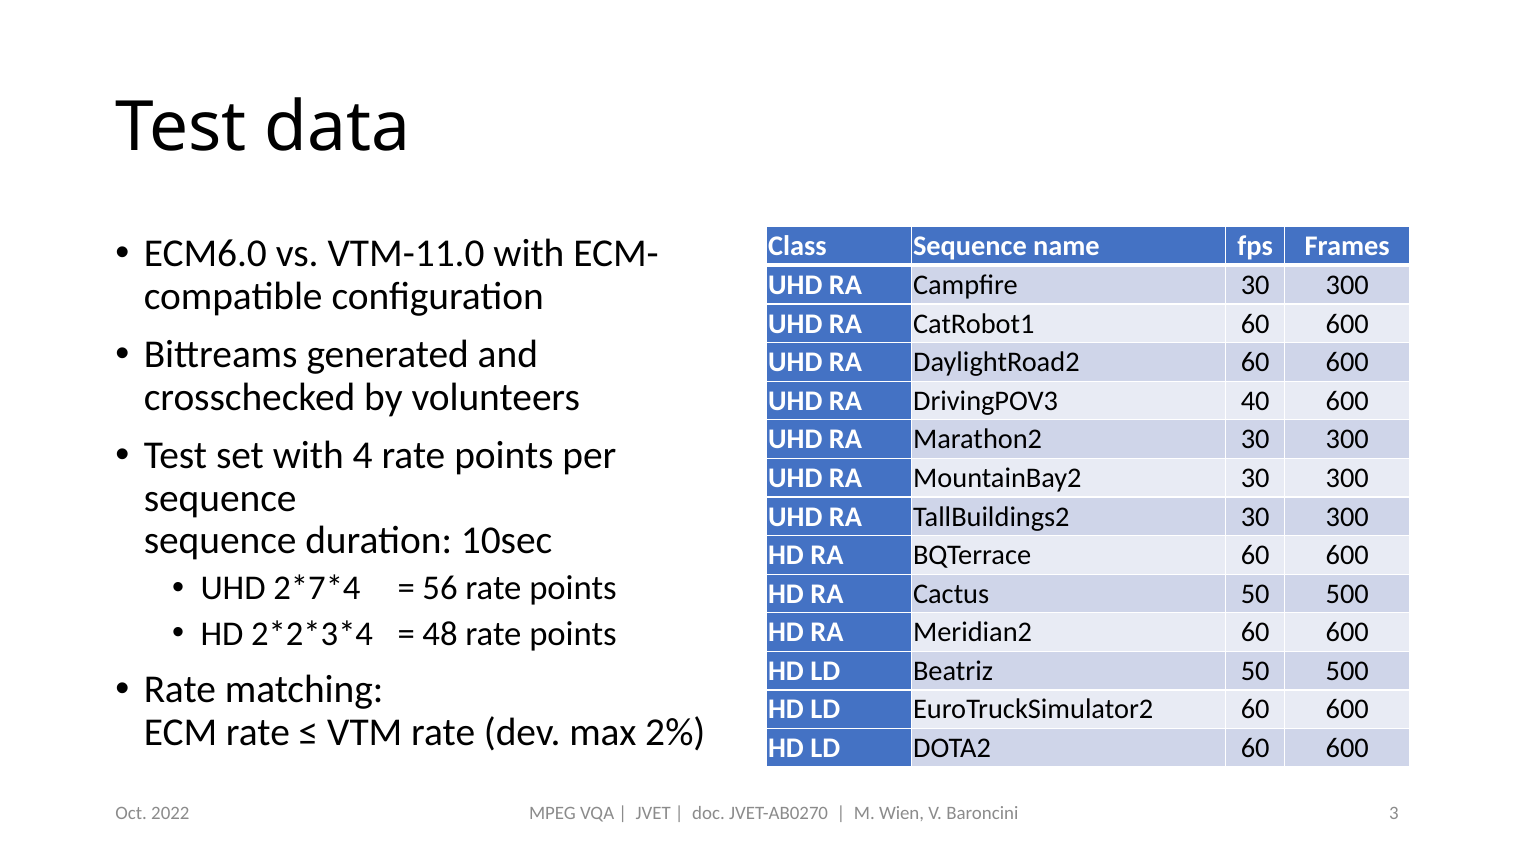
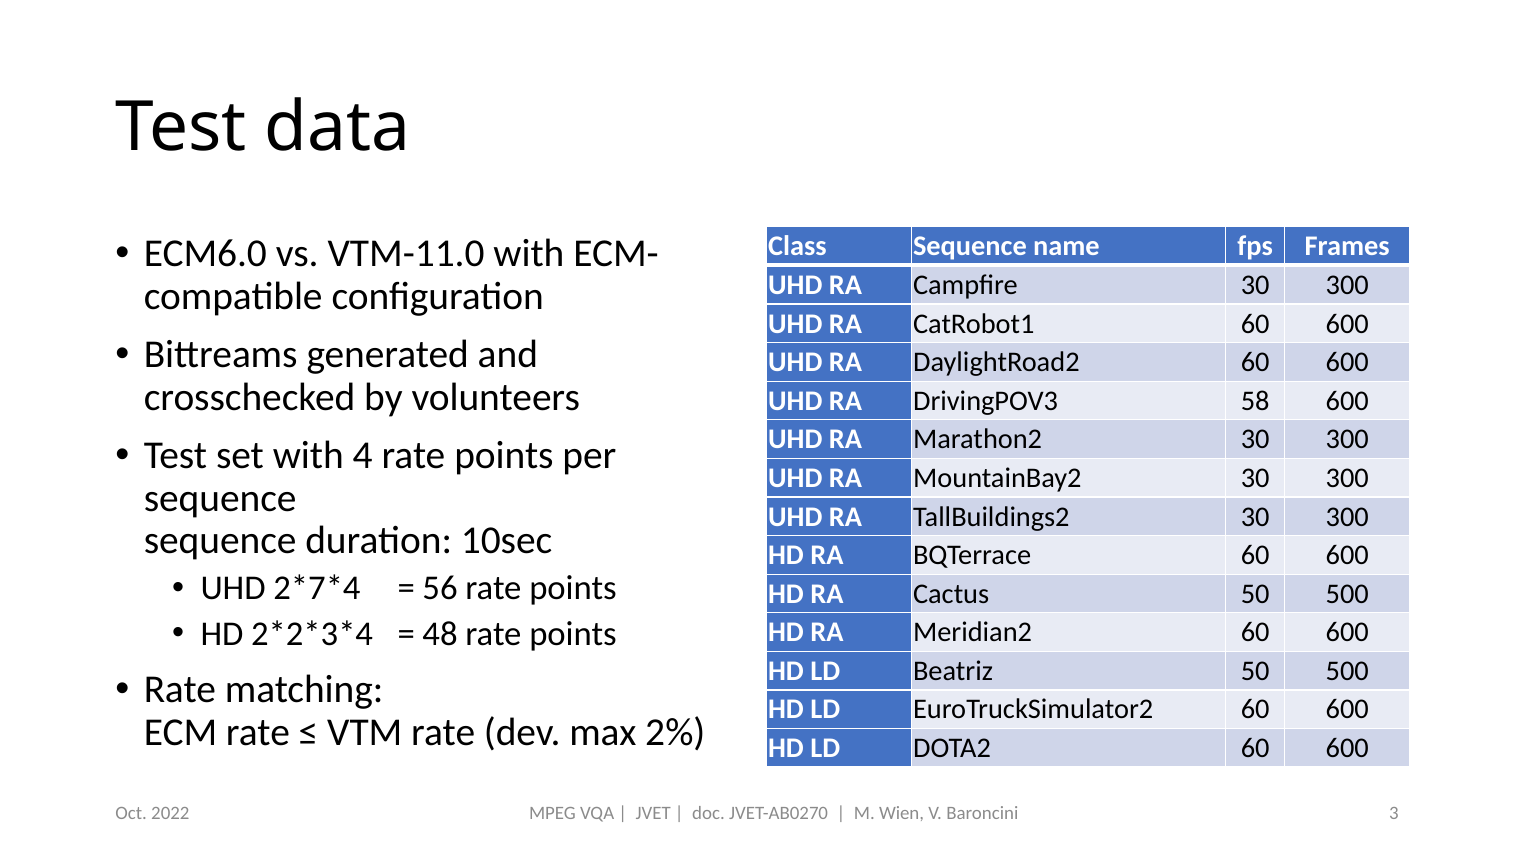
40: 40 -> 58
